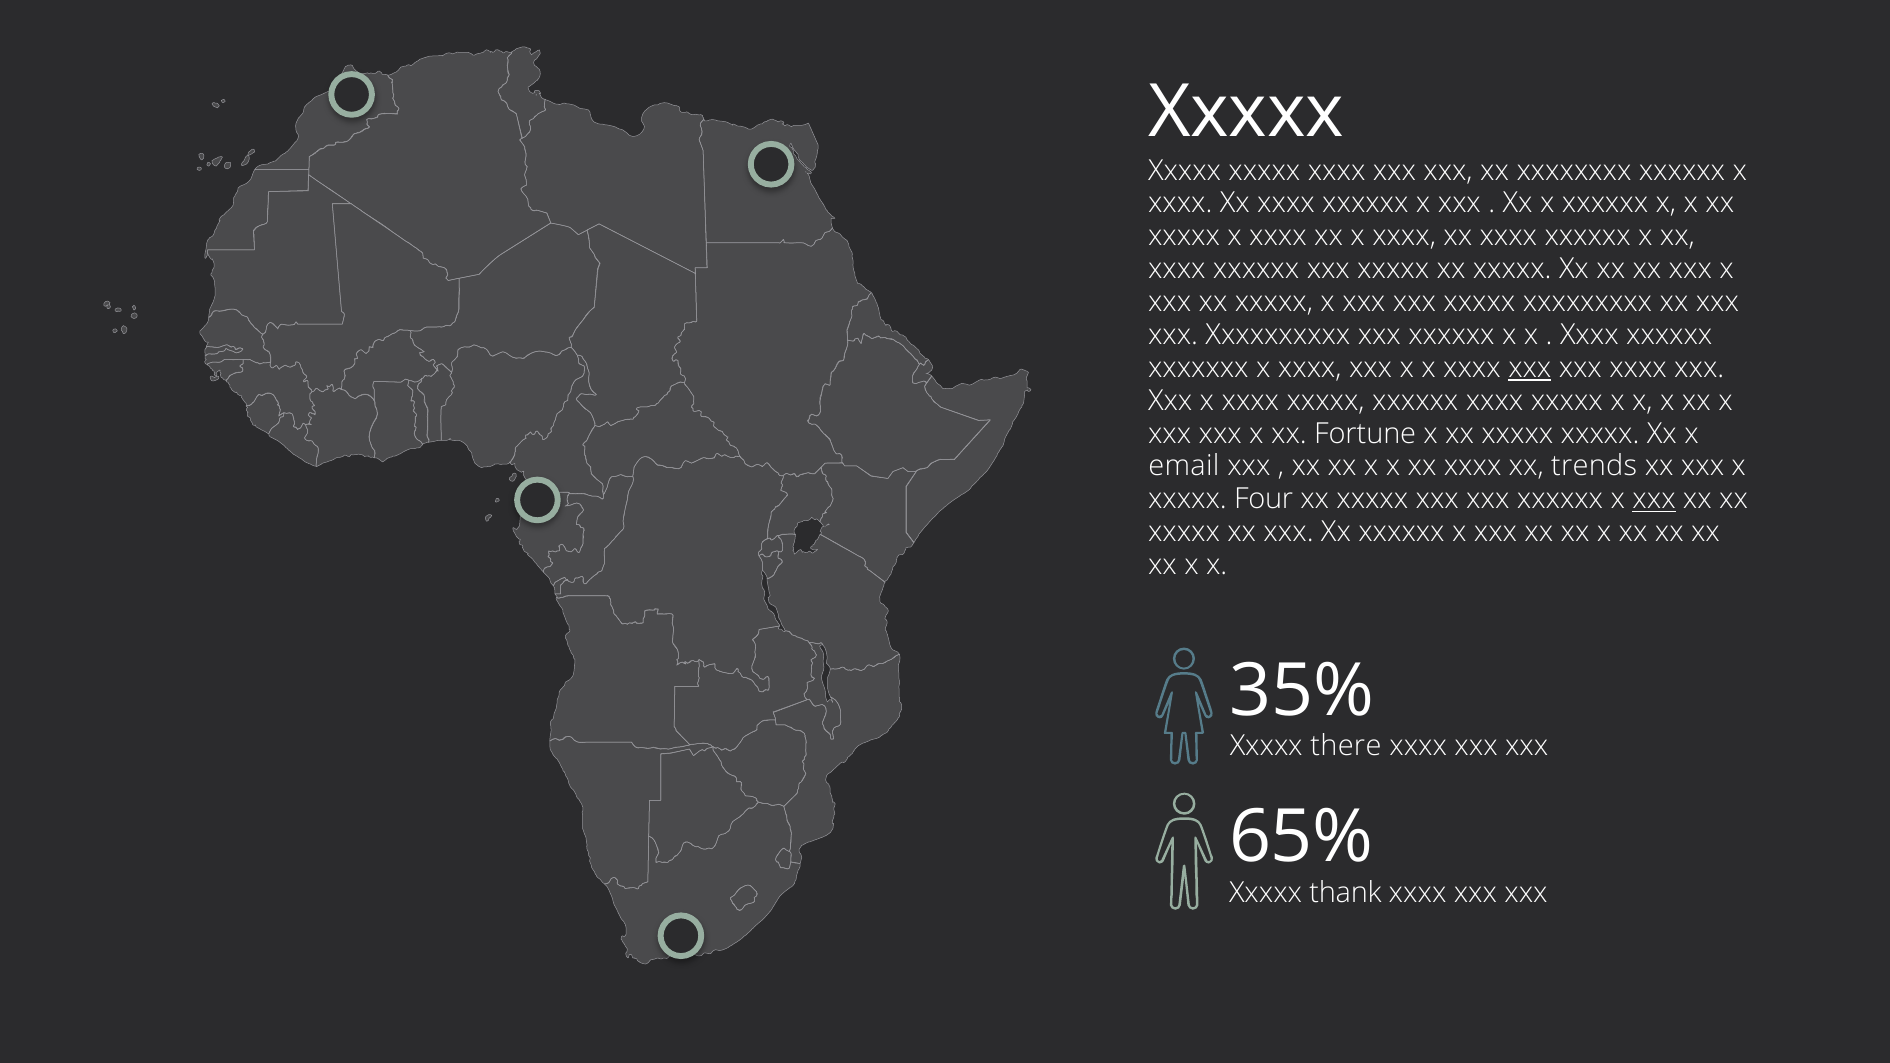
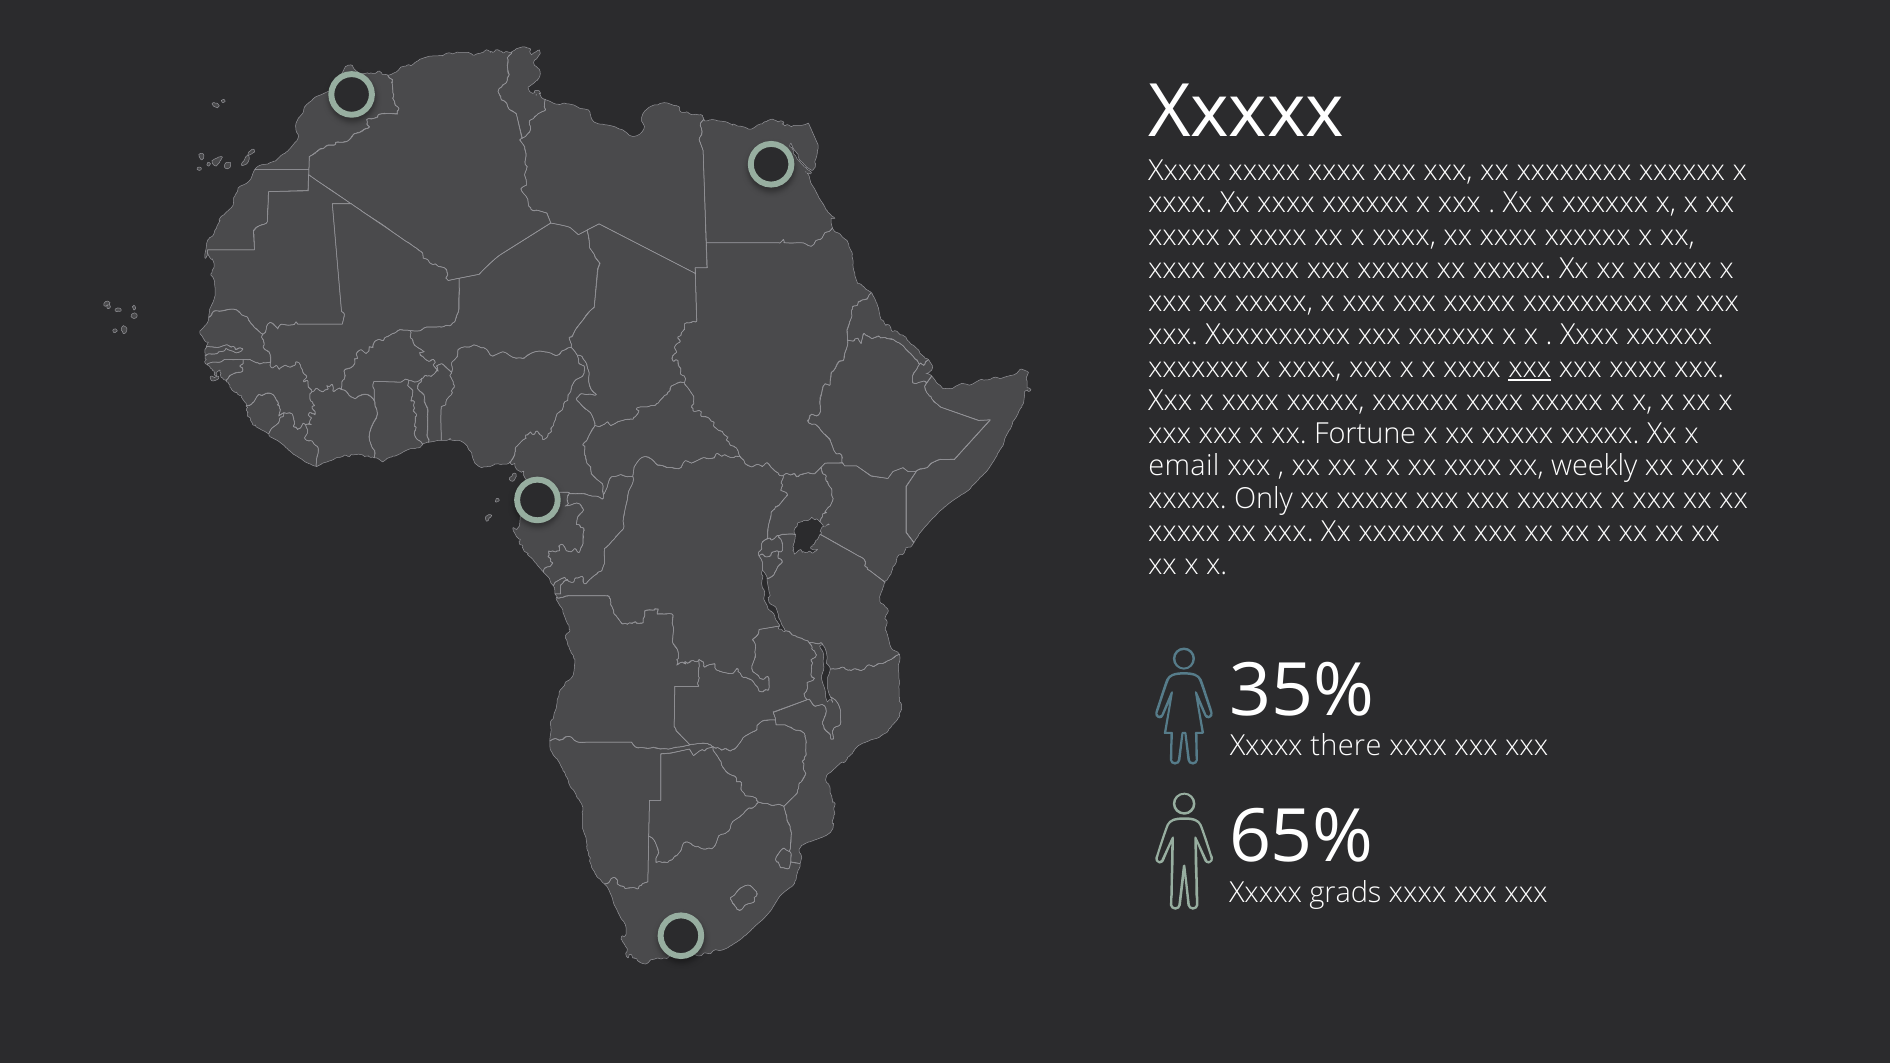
trends: trends -> weekly
Four: Four -> Only
xxx at (1654, 499) underline: present -> none
thank: thank -> grads
